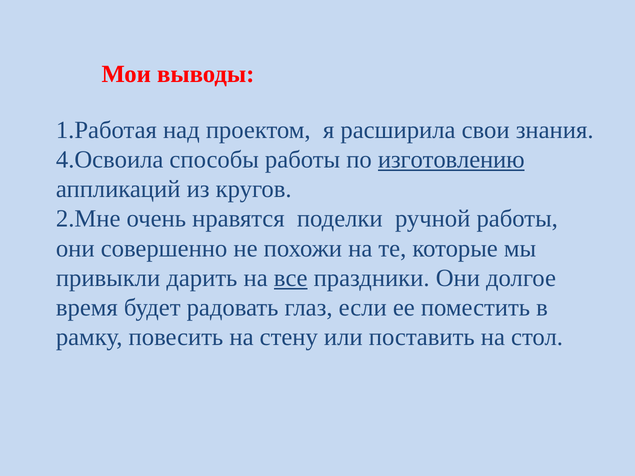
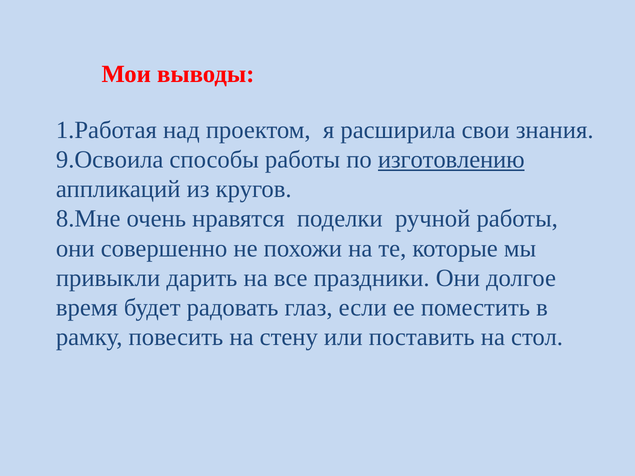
4.Освоила: 4.Освоила -> 9.Освоила
2.Мне: 2.Мне -> 8.Мне
все underline: present -> none
